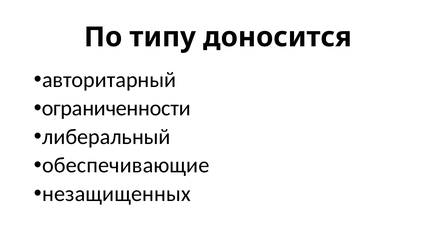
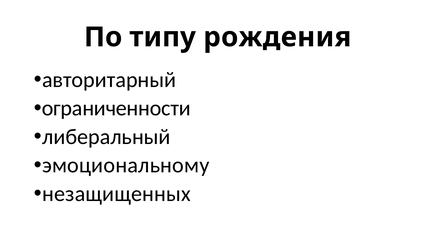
доносится: доносится -> рождения
обеспечивающие: обеспечивающие -> эмоциональному
